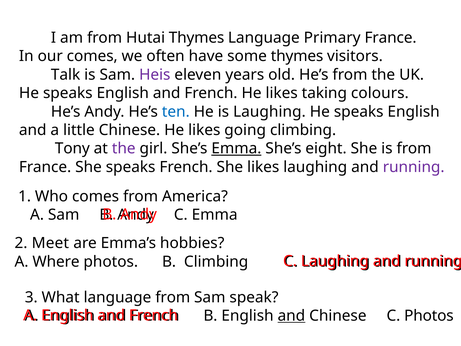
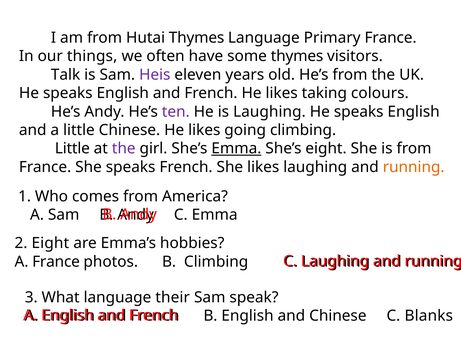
our comes: comes -> things
ten colour: blue -> purple
Tony at (72, 148): Tony -> Little
running at (414, 167) colour: purple -> orange
2 Meet: Meet -> Eight
A Where: Where -> France
language from: from -> their
and at (291, 316) underline: present -> none
C Photos: Photos -> Blanks
